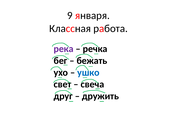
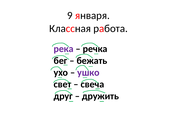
ушко colour: blue -> purple
